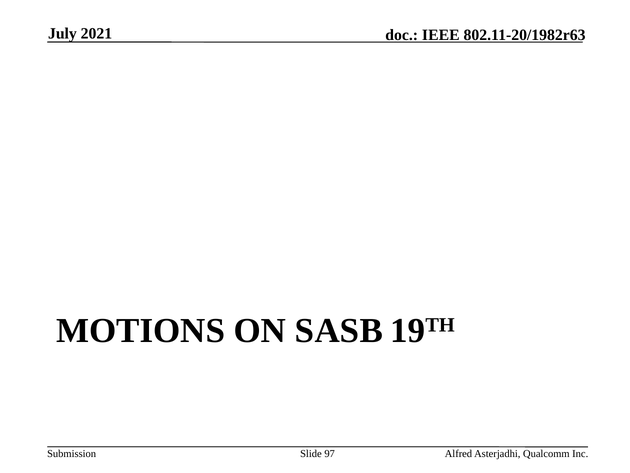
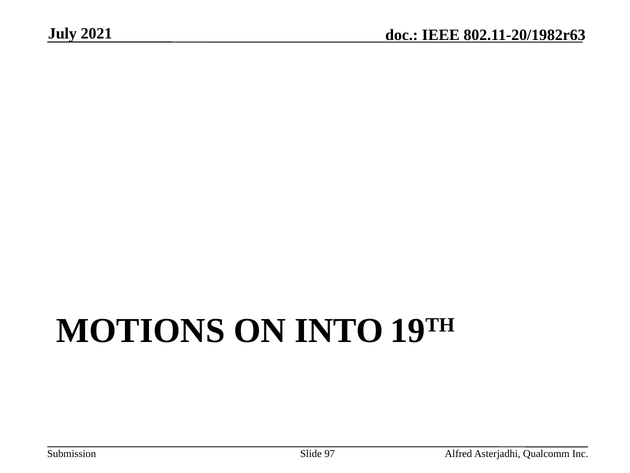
SASB: SASB -> INTO
